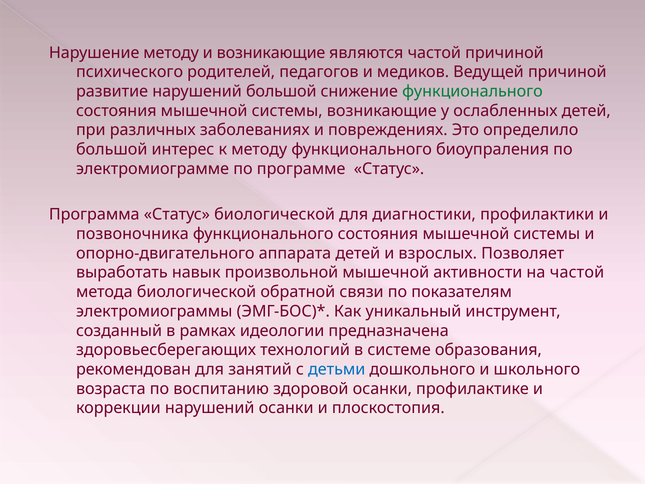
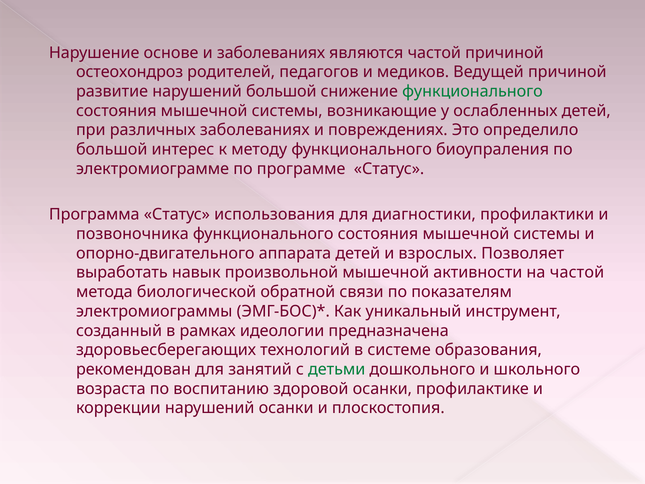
Нарушение методу: методу -> основе
и возникающие: возникающие -> заболеваниях
психического: психического -> остеохондроз
Статус биологической: биологической -> использования
детьми colour: blue -> green
